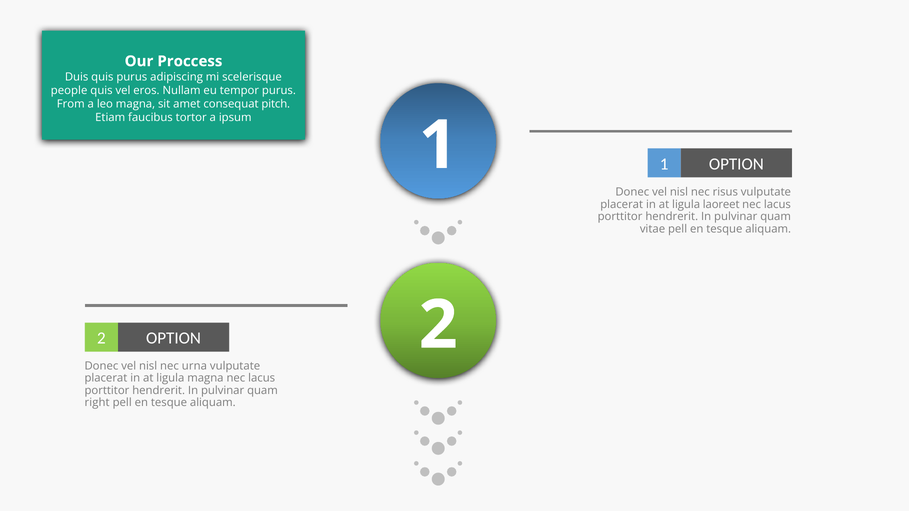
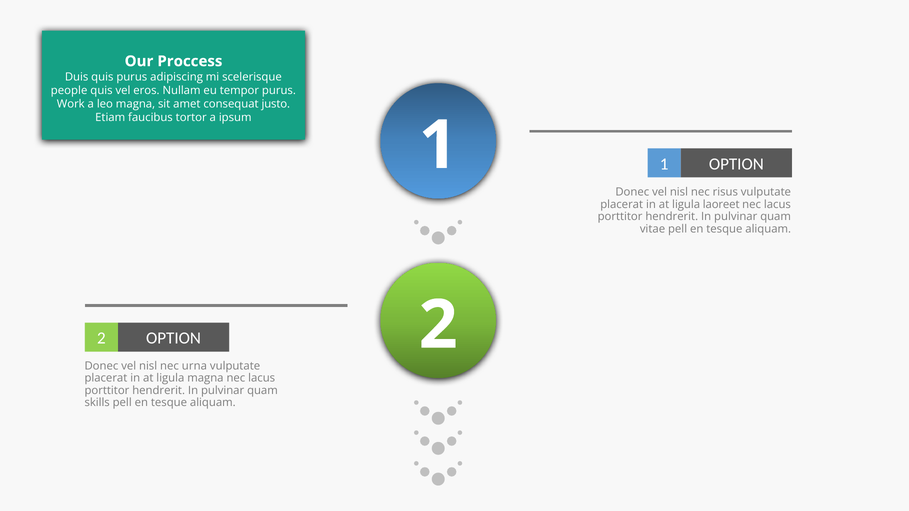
From: From -> Work
pitch: pitch -> justo
right: right -> skills
